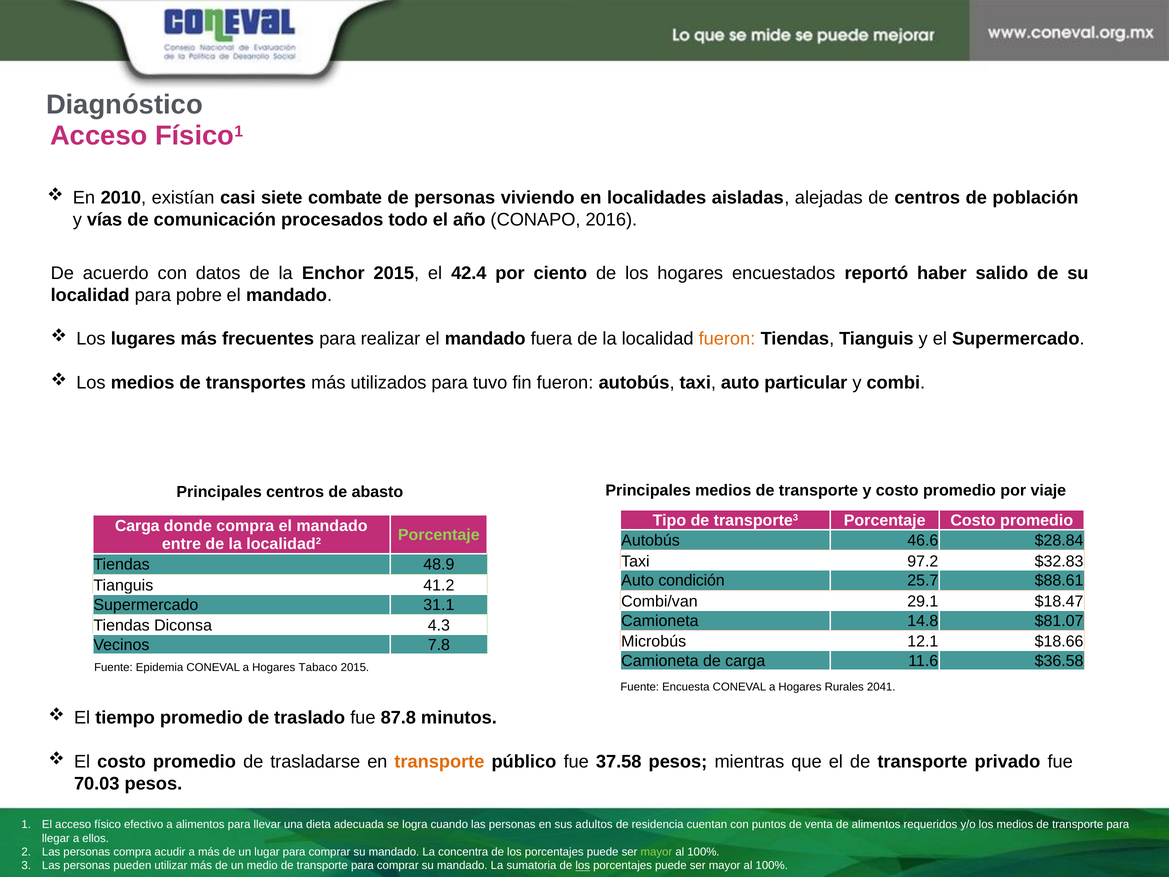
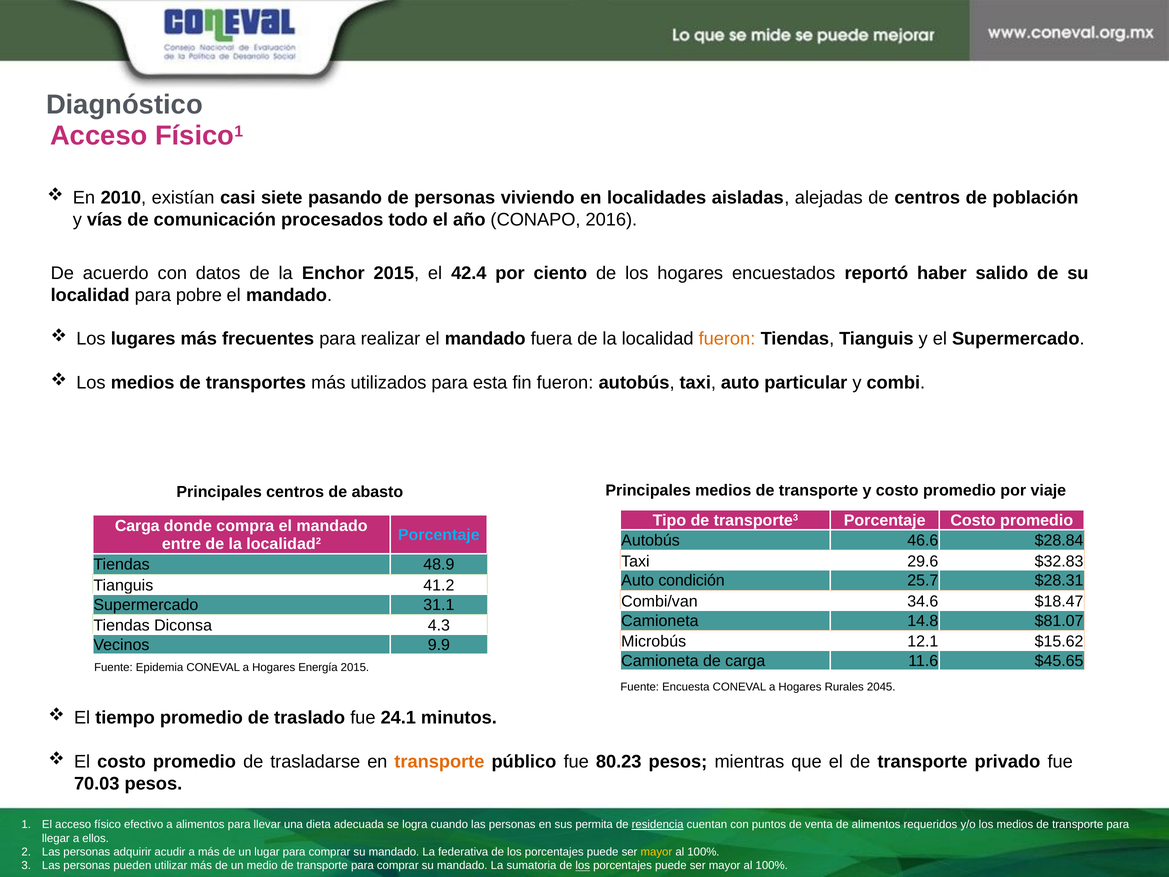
combate: combate -> pasando
tuvo: tuvo -> esta
Porcentaje at (439, 535) colour: light green -> light blue
97.2: 97.2 -> 29.6
$88.61: $88.61 -> $28.31
29.1: 29.1 -> 34.6
$18.66: $18.66 -> $15.62
7.8: 7.8 -> 9.9
$36.58: $36.58 -> $45.65
Tabaco: Tabaco -> Energía
2041: 2041 -> 2045
87.8: 87.8 -> 24.1
37.58: 37.58 -> 80.23
adultos: adultos -> permita
residencia underline: none -> present
personas compra: compra -> adquirir
concentra: concentra -> federativa
mayor at (656, 852) colour: light green -> yellow
